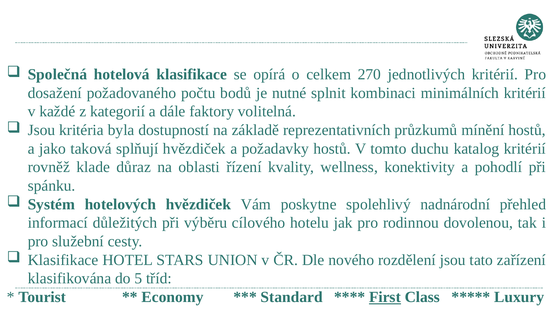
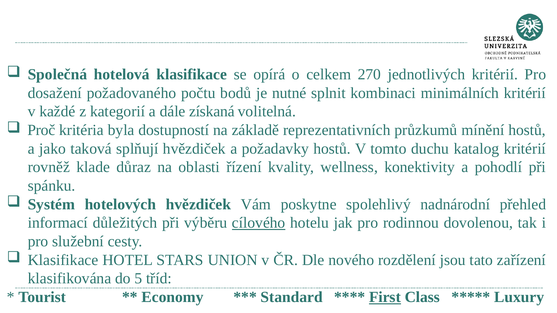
faktory: faktory -> získaná
Jsou at (41, 130): Jsou -> Proč
cílového underline: none -> present
